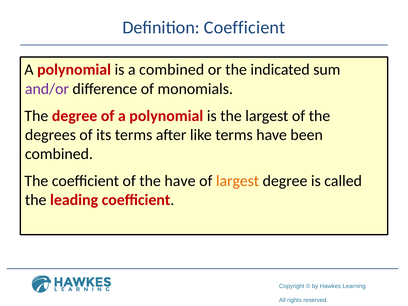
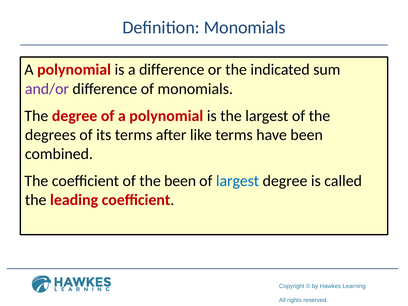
Definition Coefficient: Coefficient -> Monomials
a combined: combined -> difference
the have: have -> been
largest at (238, 181) colour: orange -> blue
